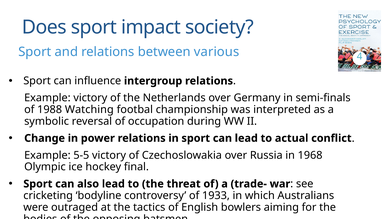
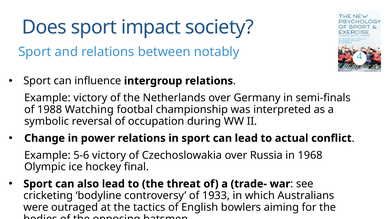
various: various -> notably
5-5: 5-5 -> 5-6
